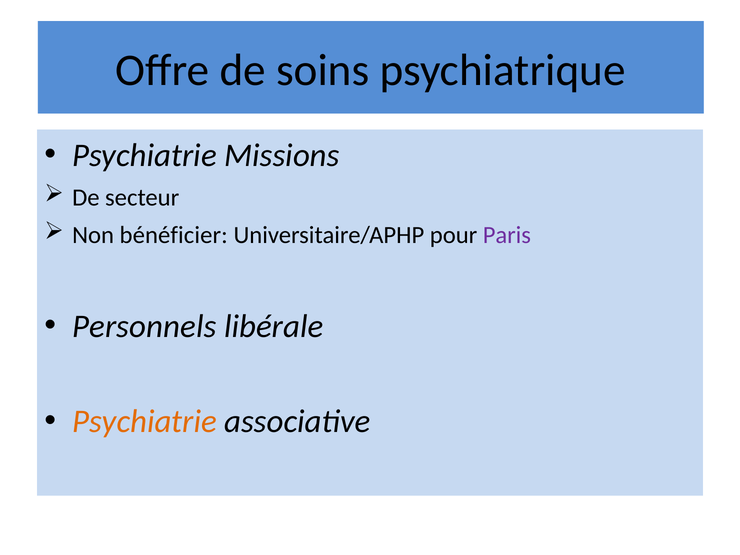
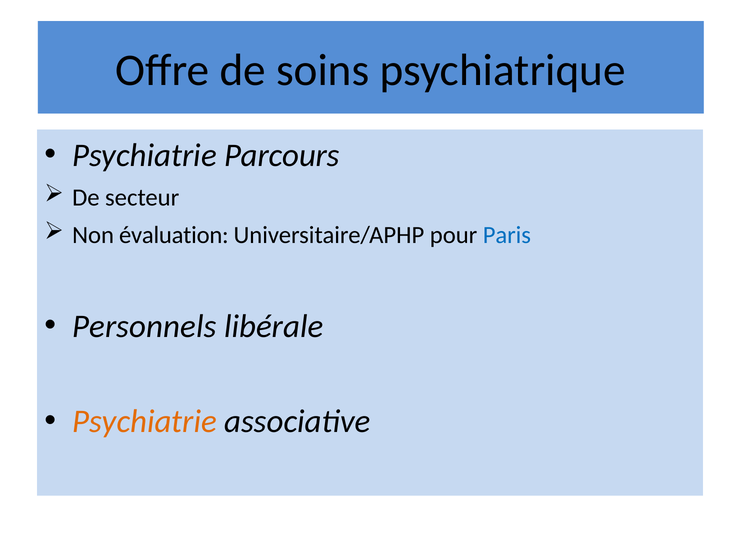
Missions: Missions -> Parcours
bénéficier: bénéficier -> évaluation
Paris colour: purple -> blue
